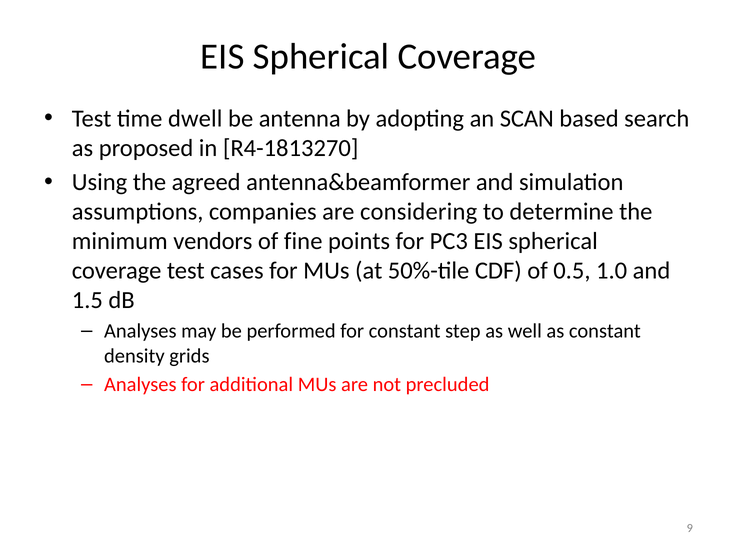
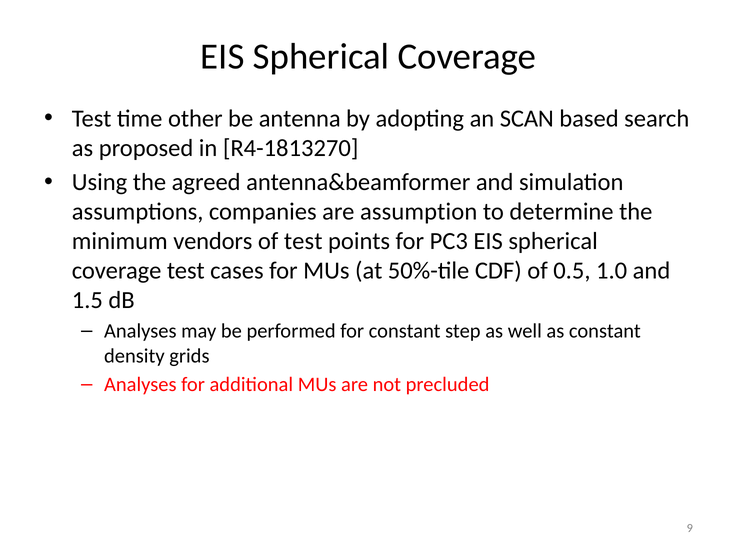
dwell: dwell -> other
considering: considering -> assumption
of fine: fine -> test
